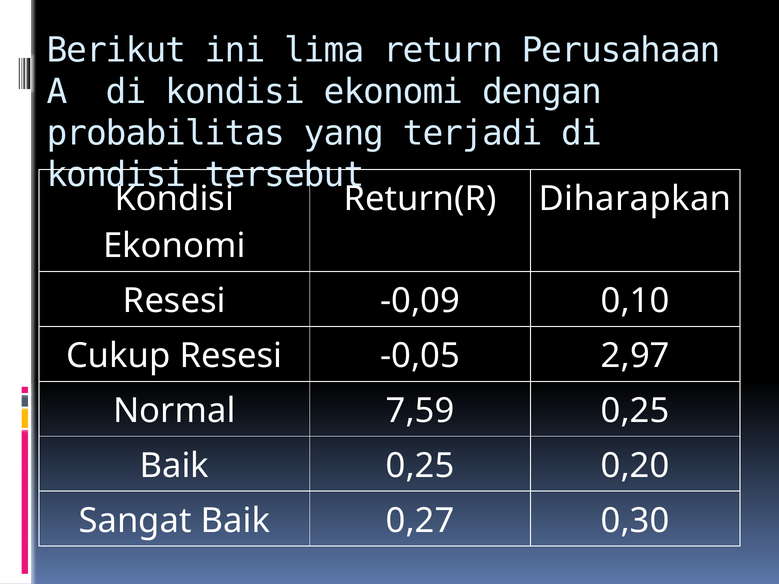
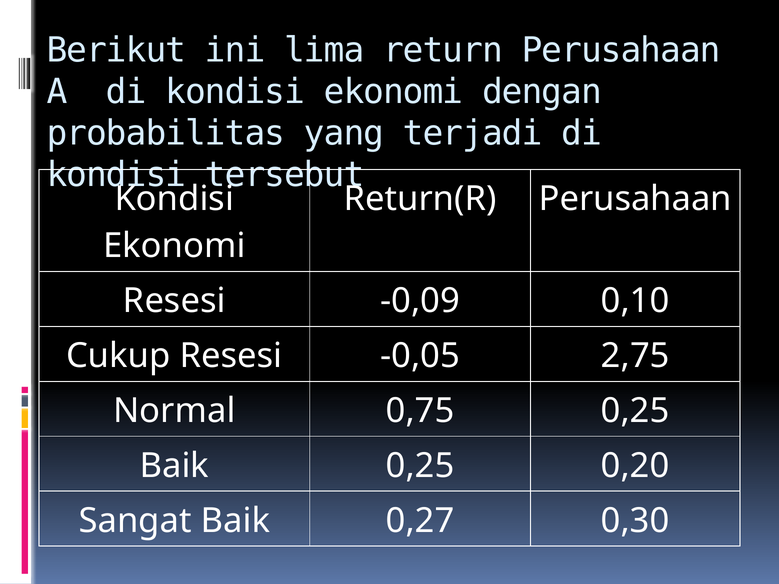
Return(R Diharapkan: Diharapkan -> Perusahaan
2,97: 2,97 -> 2,75
7,59: 7,59 -> 0,75
